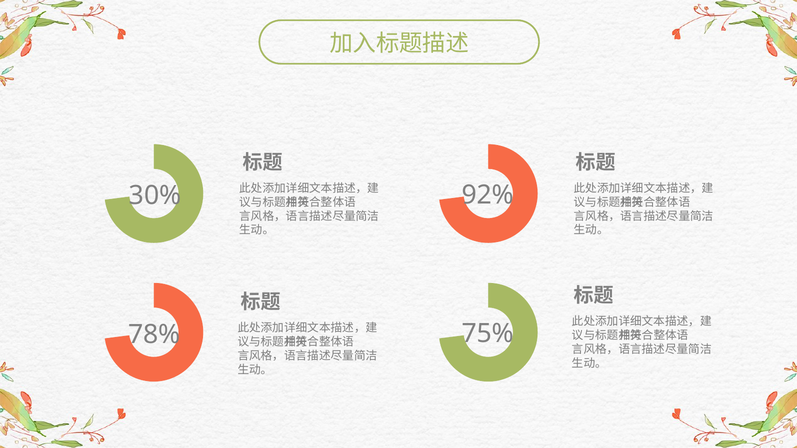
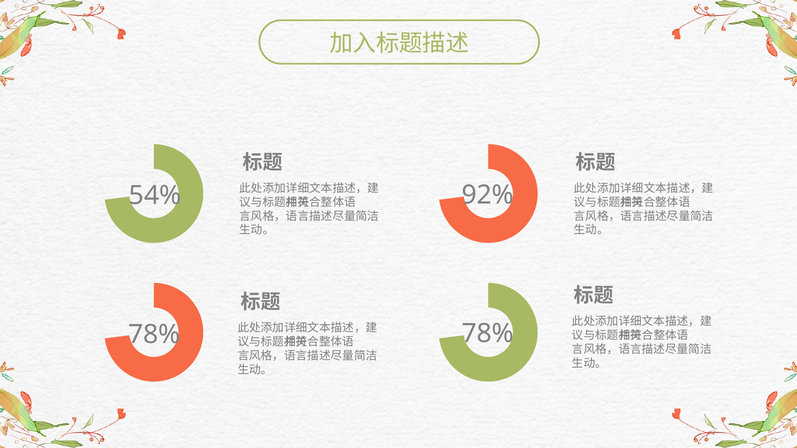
30%: 30% -> 54%
78% 75%: 75% -> 78%
